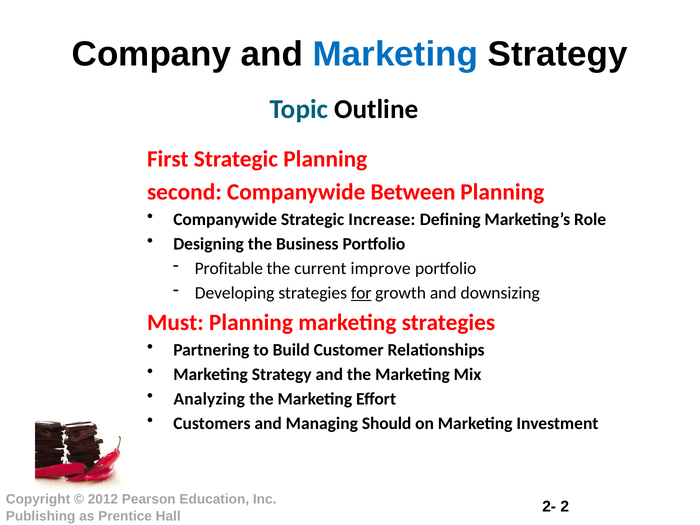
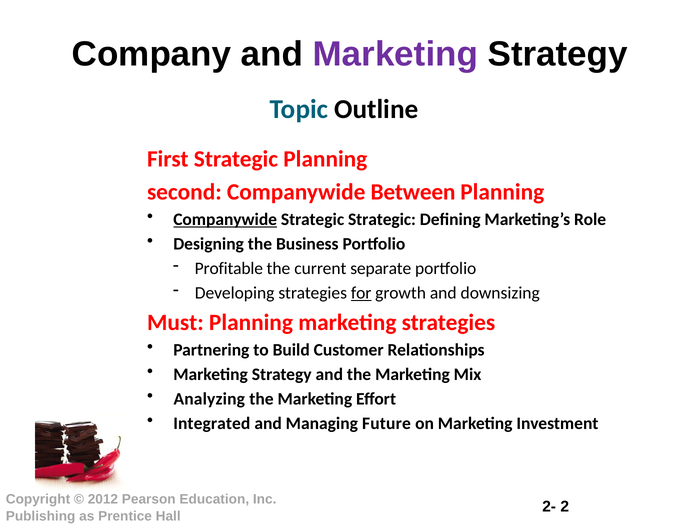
Marketing at (395, 54) colour: blue -> purple
Companywide at (225, 219) underline: none -> present
Strategic Increase: Increase -> Strategic
improve: improve -> separate
Customers: Customers -> Integrated
Should: Should -> Future
